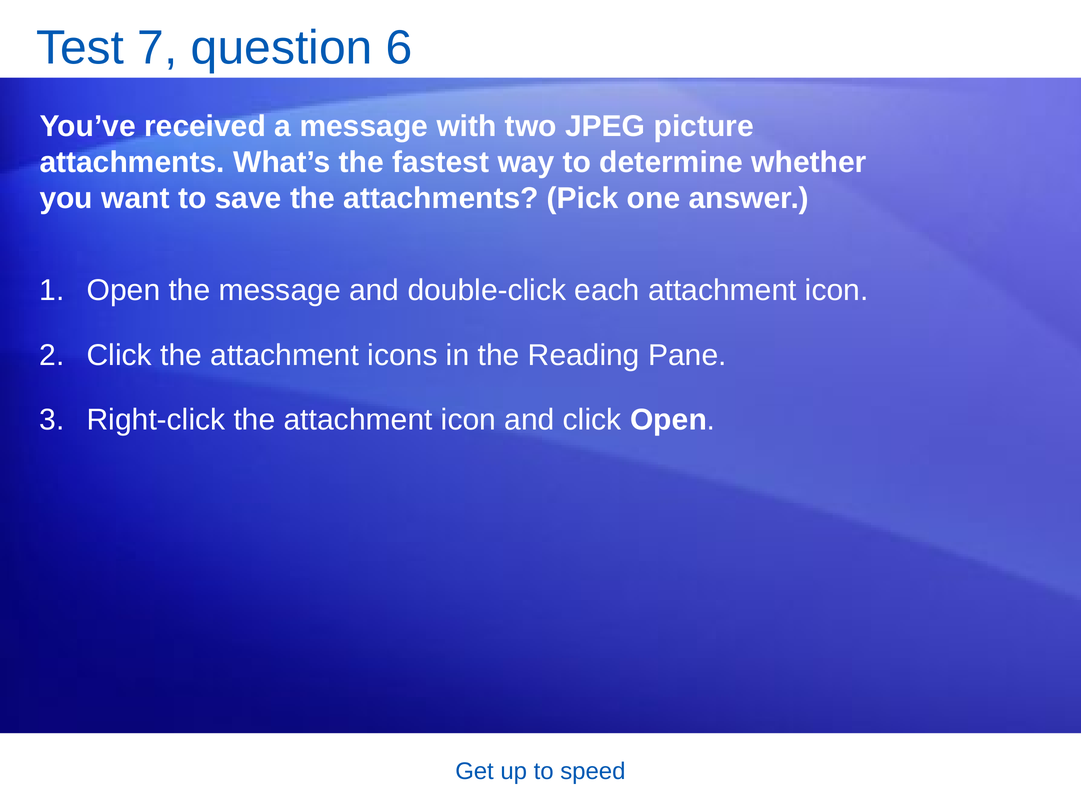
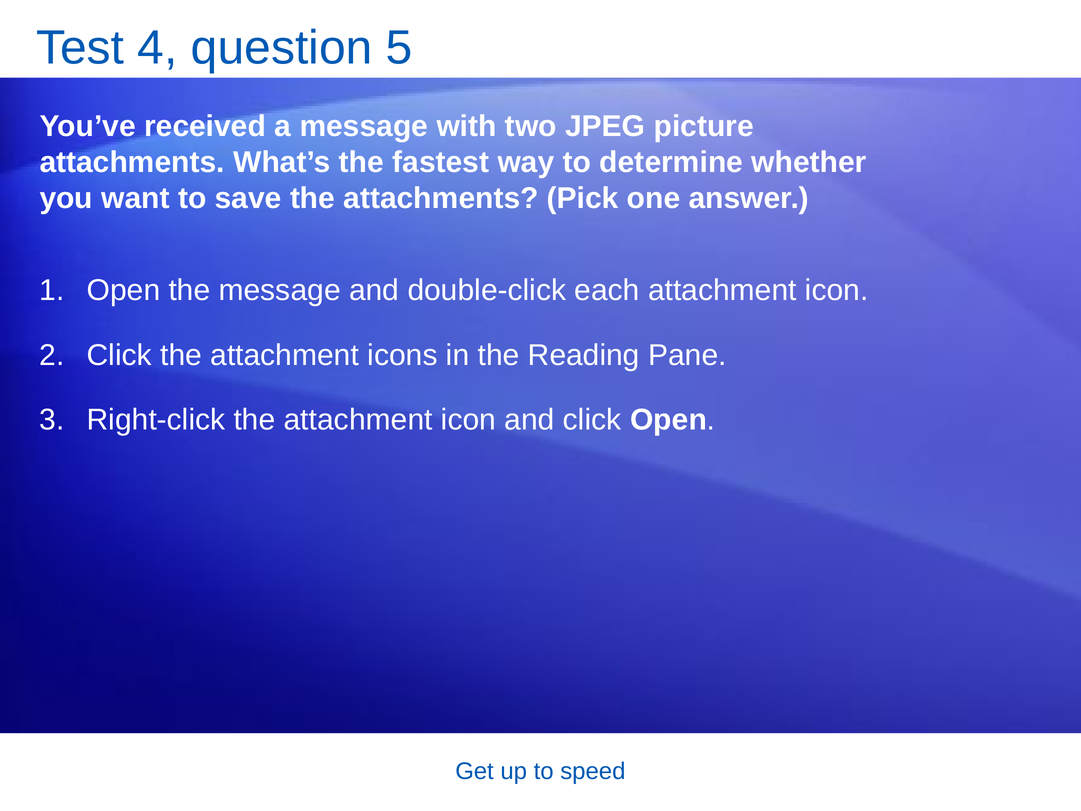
7: 7 -> 4
6: 6 -> 5
